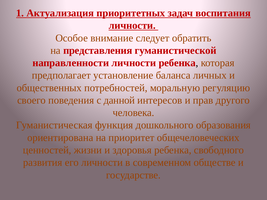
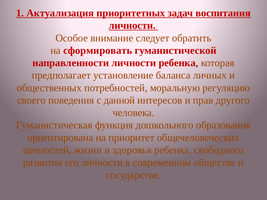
представления: представления -> сформировать
